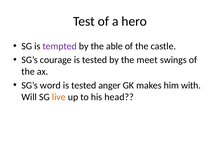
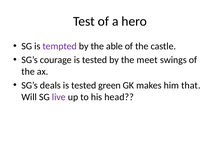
word: word -> deals
anger: anger -> green
with: with -> that
live colour: orange -> purple
